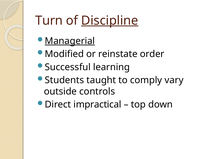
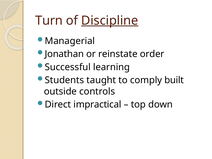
Managerial underline: present -> none
Modified: Modified -> Jonathan
vary: vary -> built
